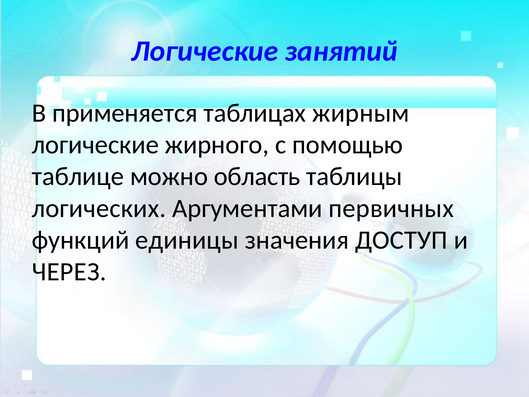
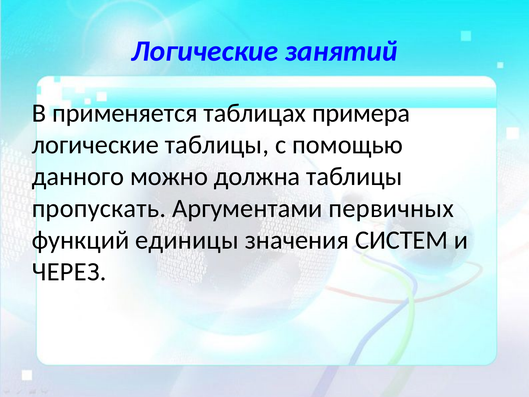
жирным: жирным -> примера
логические жирного: жирного -> таблицы
таблице: таблице -> данного
область: область -> должна
логических: логических -> пропускать
ДОСТУП: ДОСТУП -> СИСТЕМ
